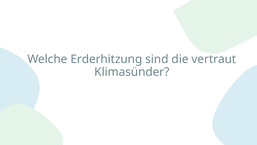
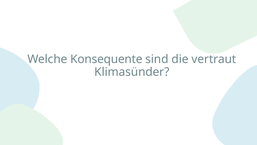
Erderhitzung: Erderhitzung -> Konsequente
